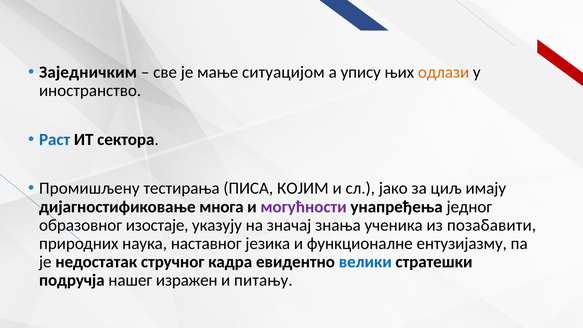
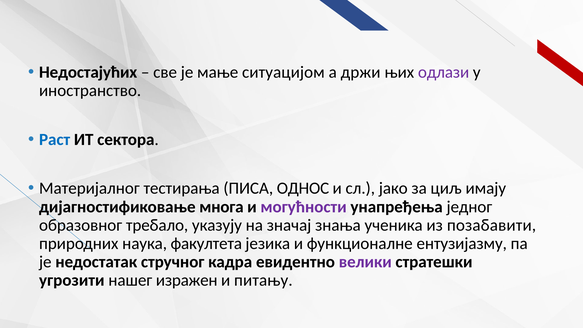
Заједничким: Заједничким -> Недостајућих
упису: упису -> држи
одлази colour: orange -> purple
Промишљену: Промишљену -> Материјалног
КОЈИМ: КОЈИМ -> ОДНОС
изостаје: изостаје -> требало
наставног: наставног -> факултета
велики colour: blue -> purple
подручја: подручја -> угрозити
